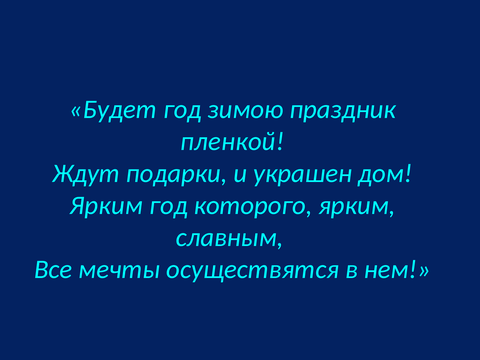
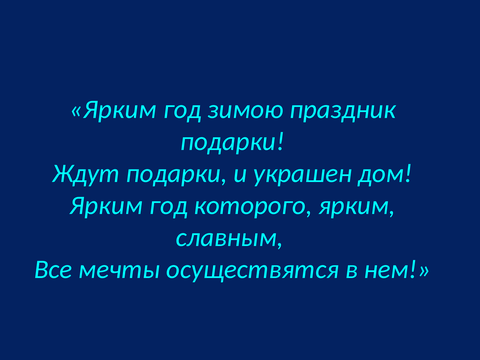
Будет at (113, 109): Будет -> Ярким
пленкой at (232, 141): пленкой -> подарки
